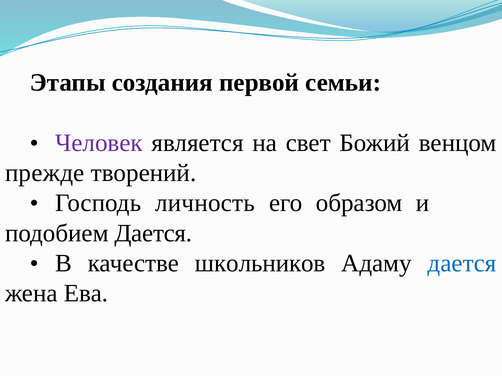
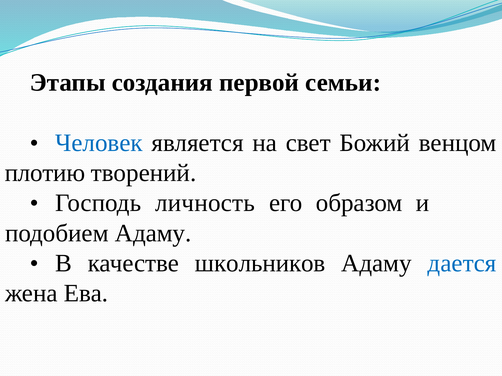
Человек colour: purple -> blue
прежде: прежде -> плотию
подобием Дается: Дается -> Адаму
